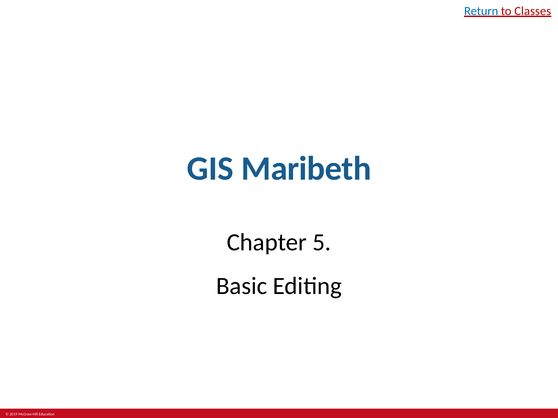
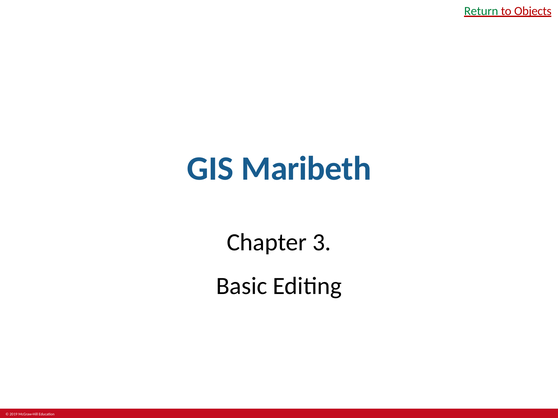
Return colour: blue -> green
Classes: Classes -> Objects
5: 5 -> 3
